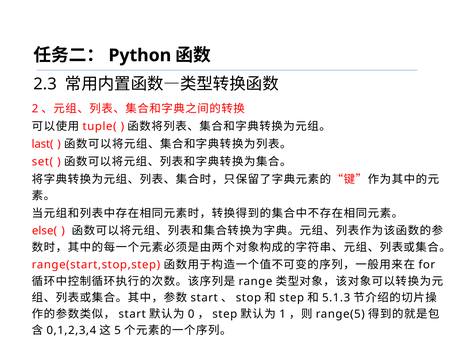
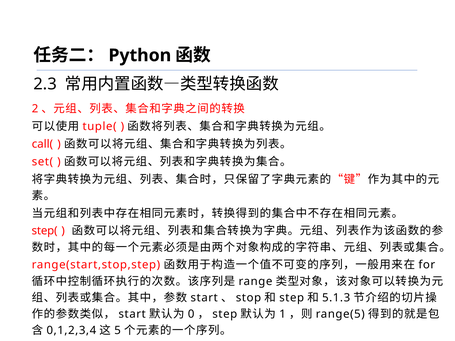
last(: last( -> call(
else(: else( -> step(
